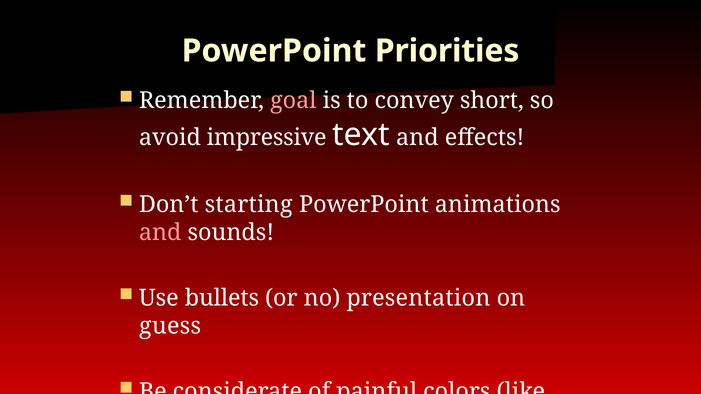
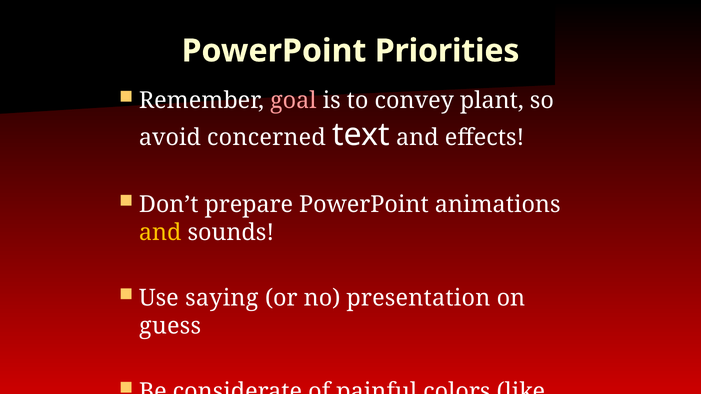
short: short -> plant
impressive: impressive -> concerned
starting: starting -> prepare
and at (160, 233) colour: pink -> yellow
bullets: bullets -> saying
